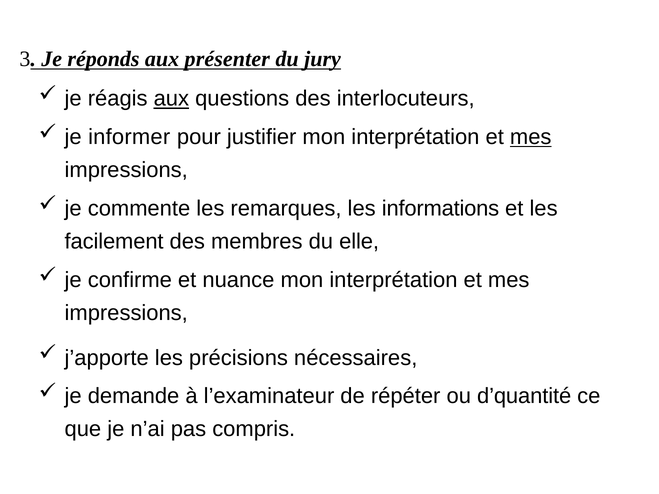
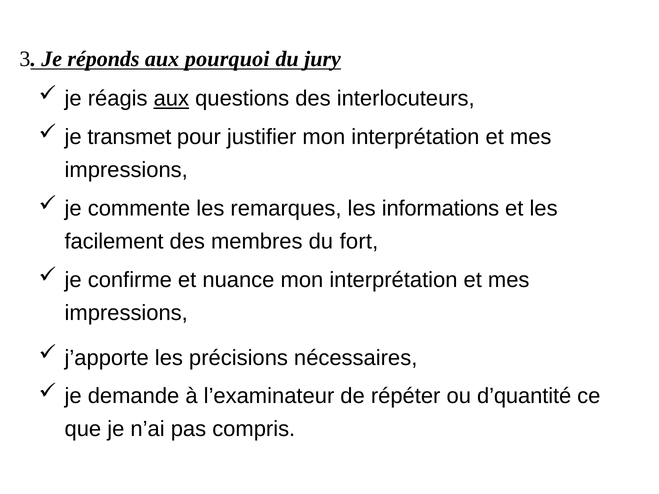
présenter: présenter -> pourquoi
informer: informer -> transmet
mes at (531, 137) underline: present -> none
elle: elle -> fort
